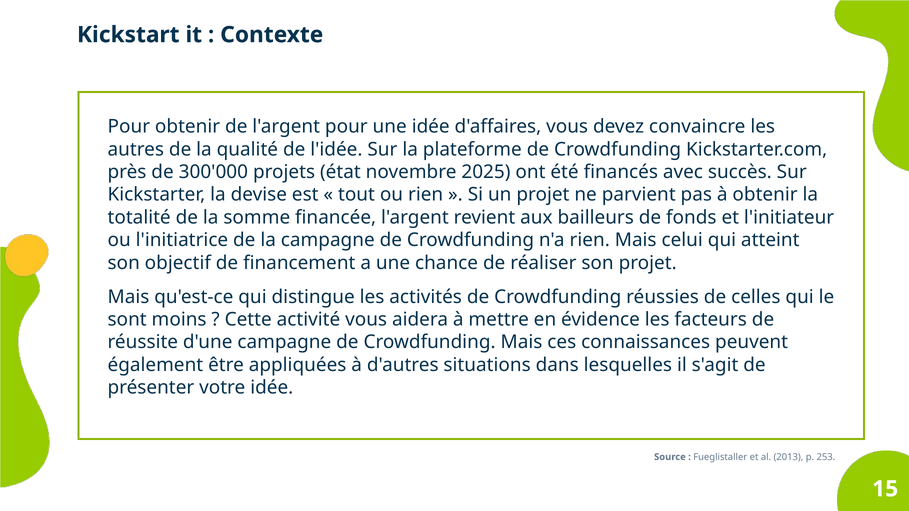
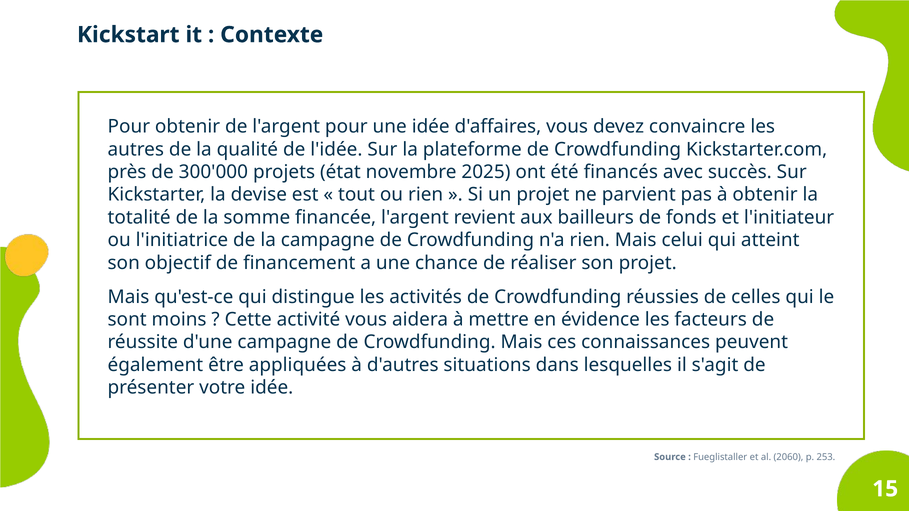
2013: 2013 -> 2060
